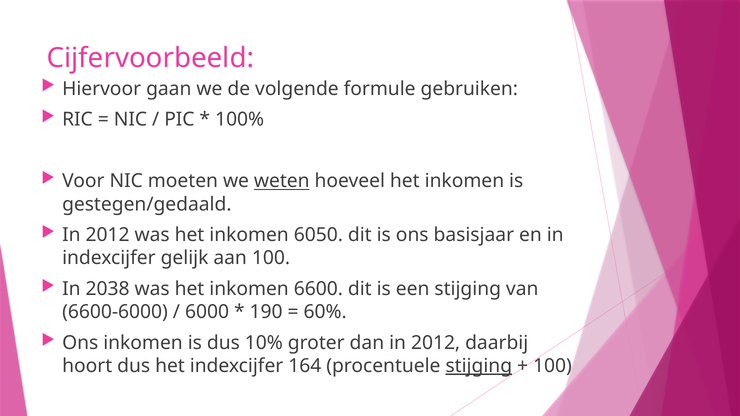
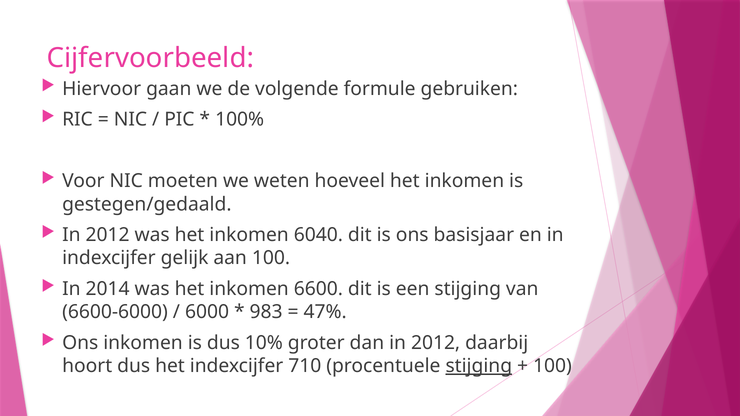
weten underline: present -> none
6050: 6050 -> 6040
2038: 2038 -> 2014
190: 190 -> 983
60%: 60% -> 47%
164: 164 -> 710
